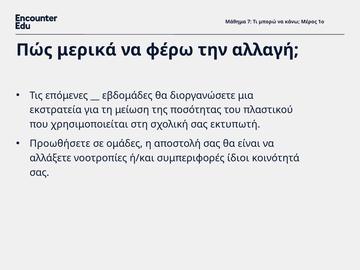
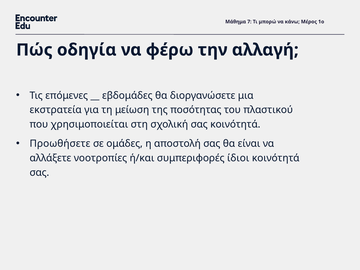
μερικά: μερικά -> οδηγία
σας εκτυπωτή: εκτυπωτή -> κοινότητά
